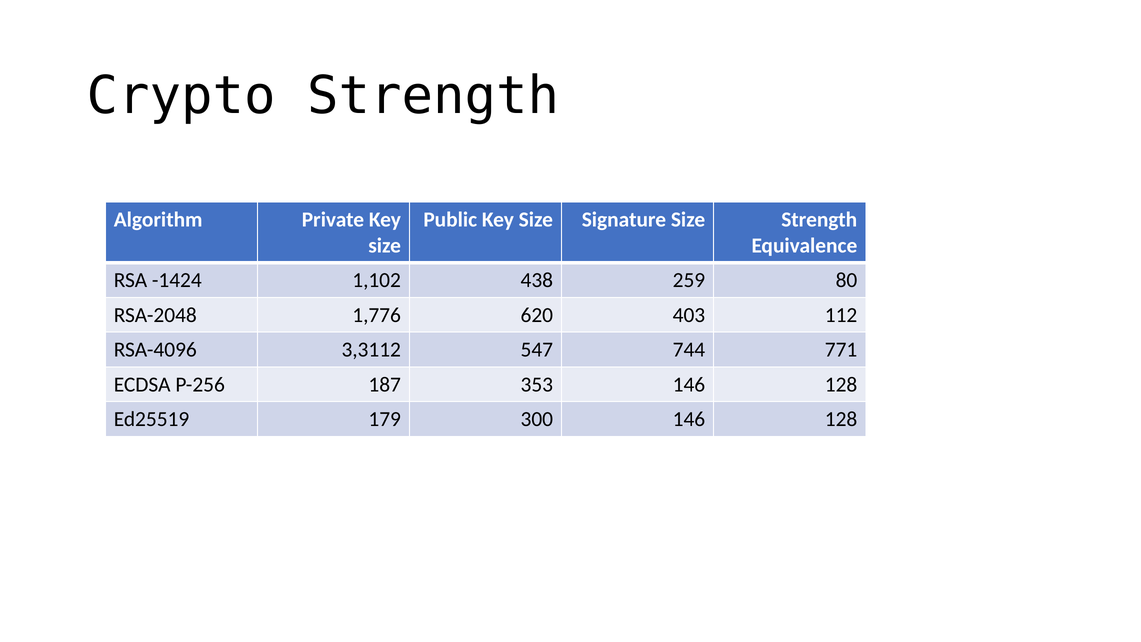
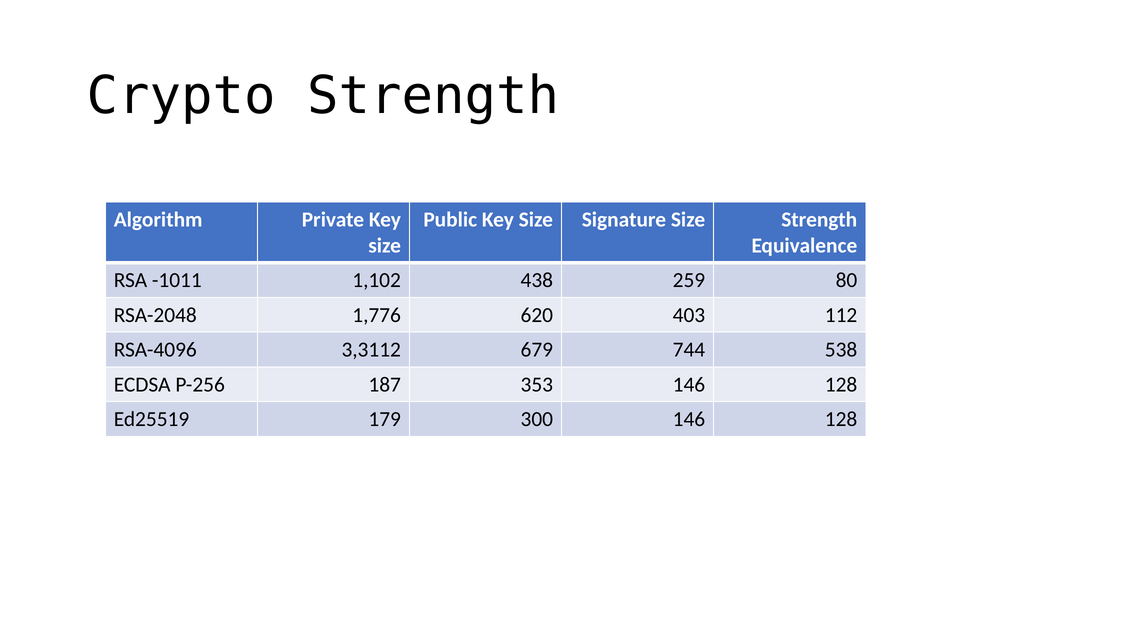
-1424: -1424 -> -1011
547: 547 -> 679
771: 771 -> 538
